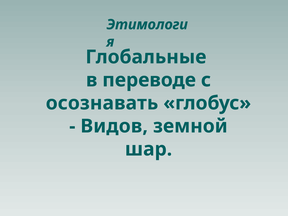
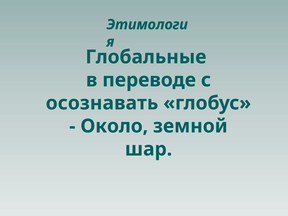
Видов: Видов -> Около
